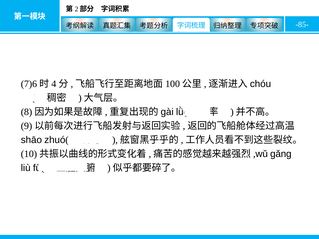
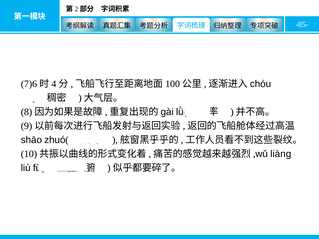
gǎng: gǎng -> liàng
